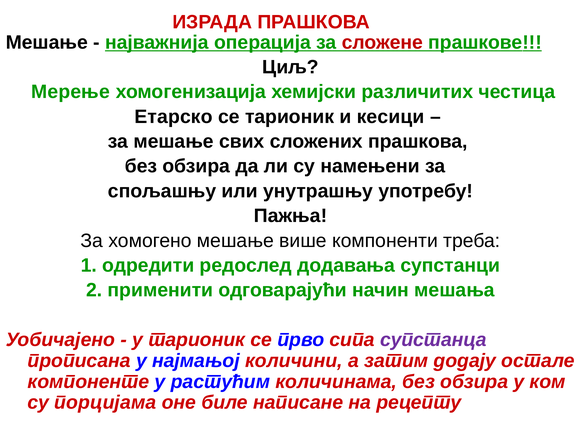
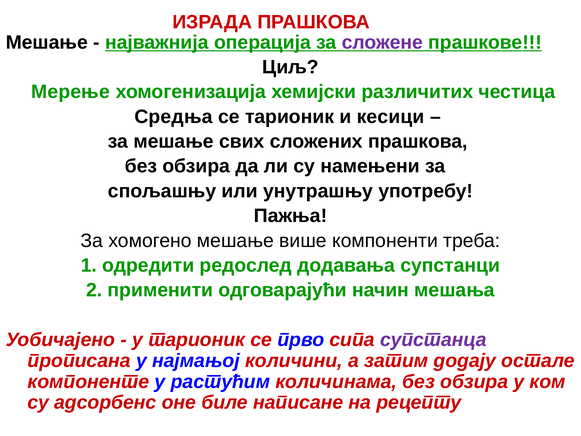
сложене colour: red -> purple
Етарско: Етарско -> Средња
порцијама: порцијама -> адсорбенс
